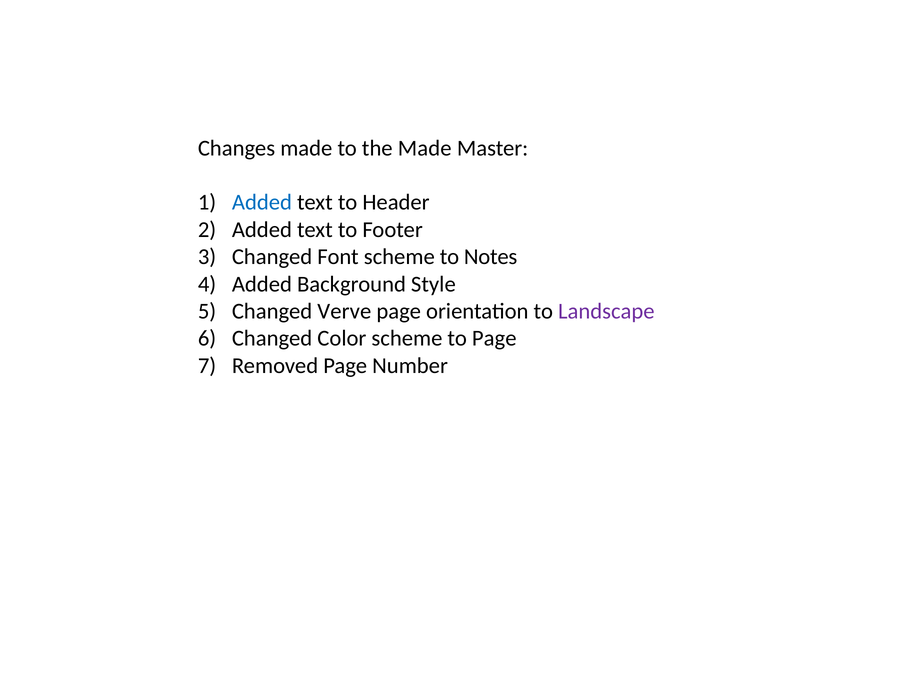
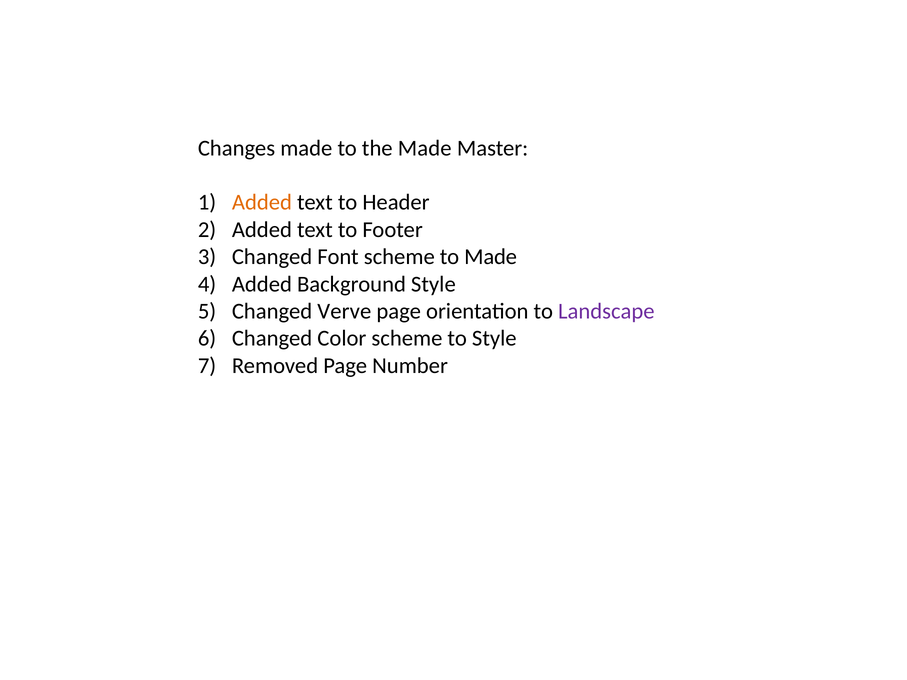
Added at (262, 203) colour: blue -> orange
to Notes: Notes -> Made
to Page: Page -> Style
